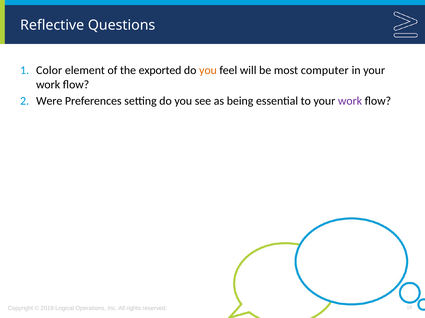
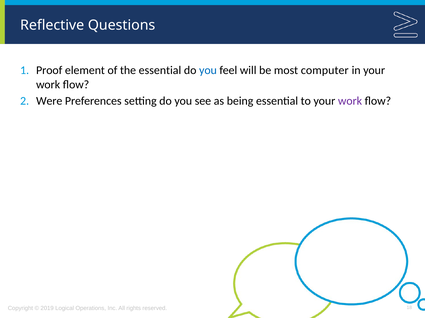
Color: Color -> Proof
the exported: exported -> essential
you at (208, 71) colour: orange -> blue
